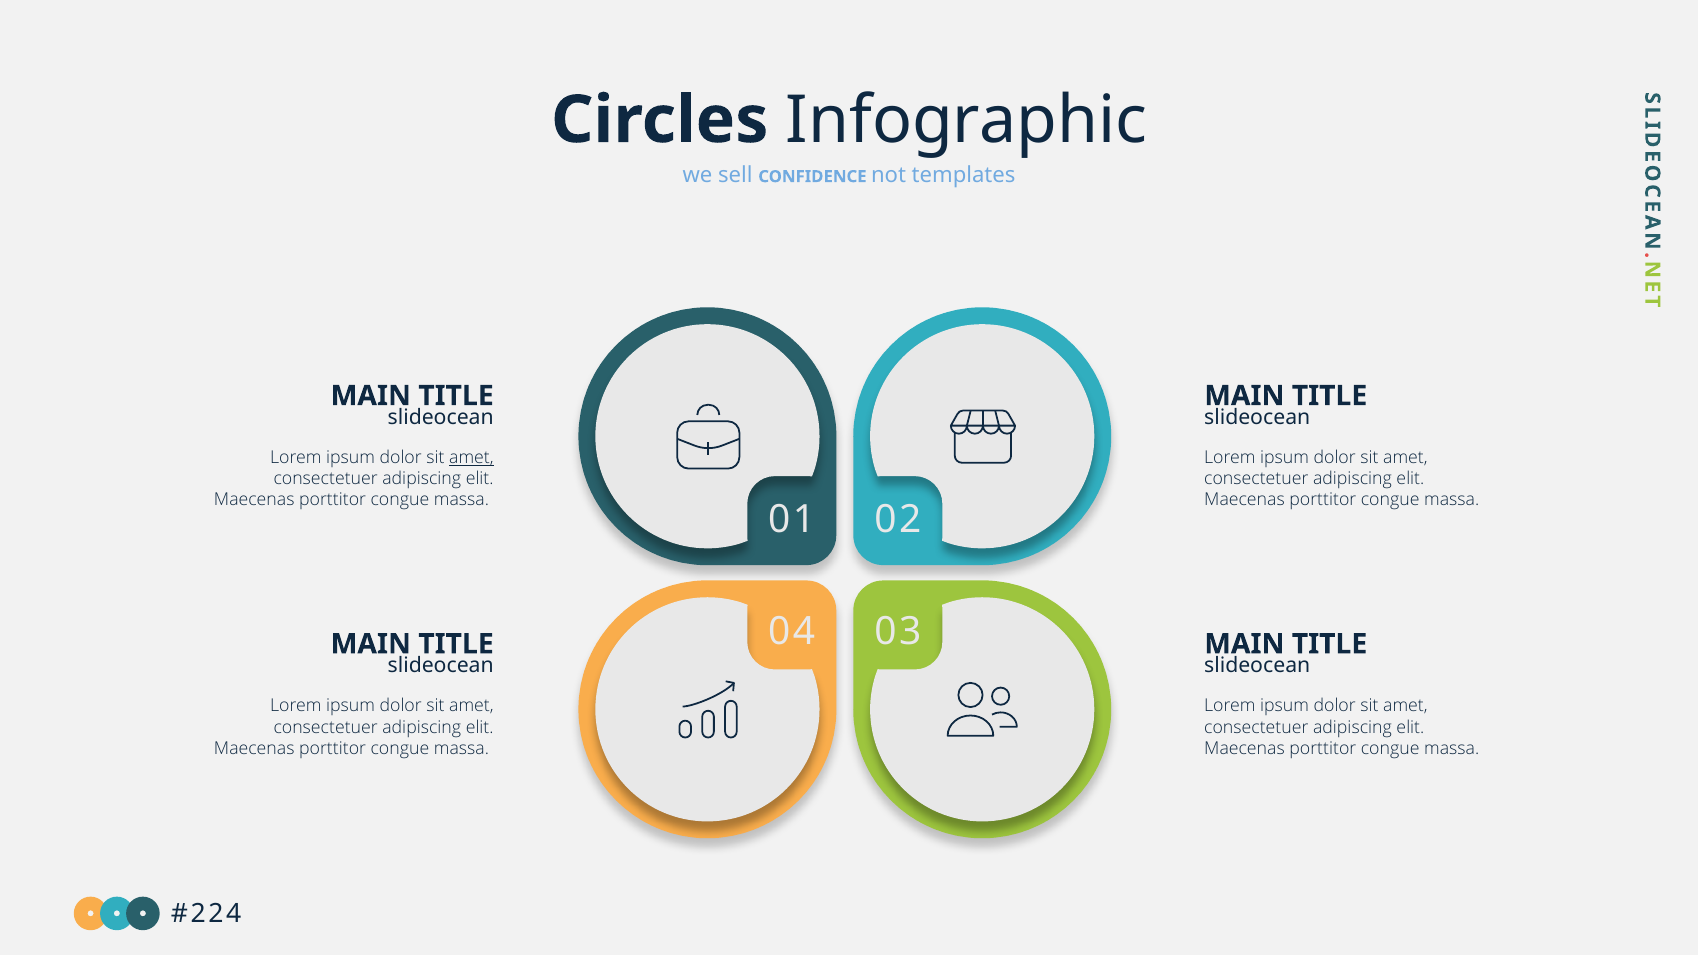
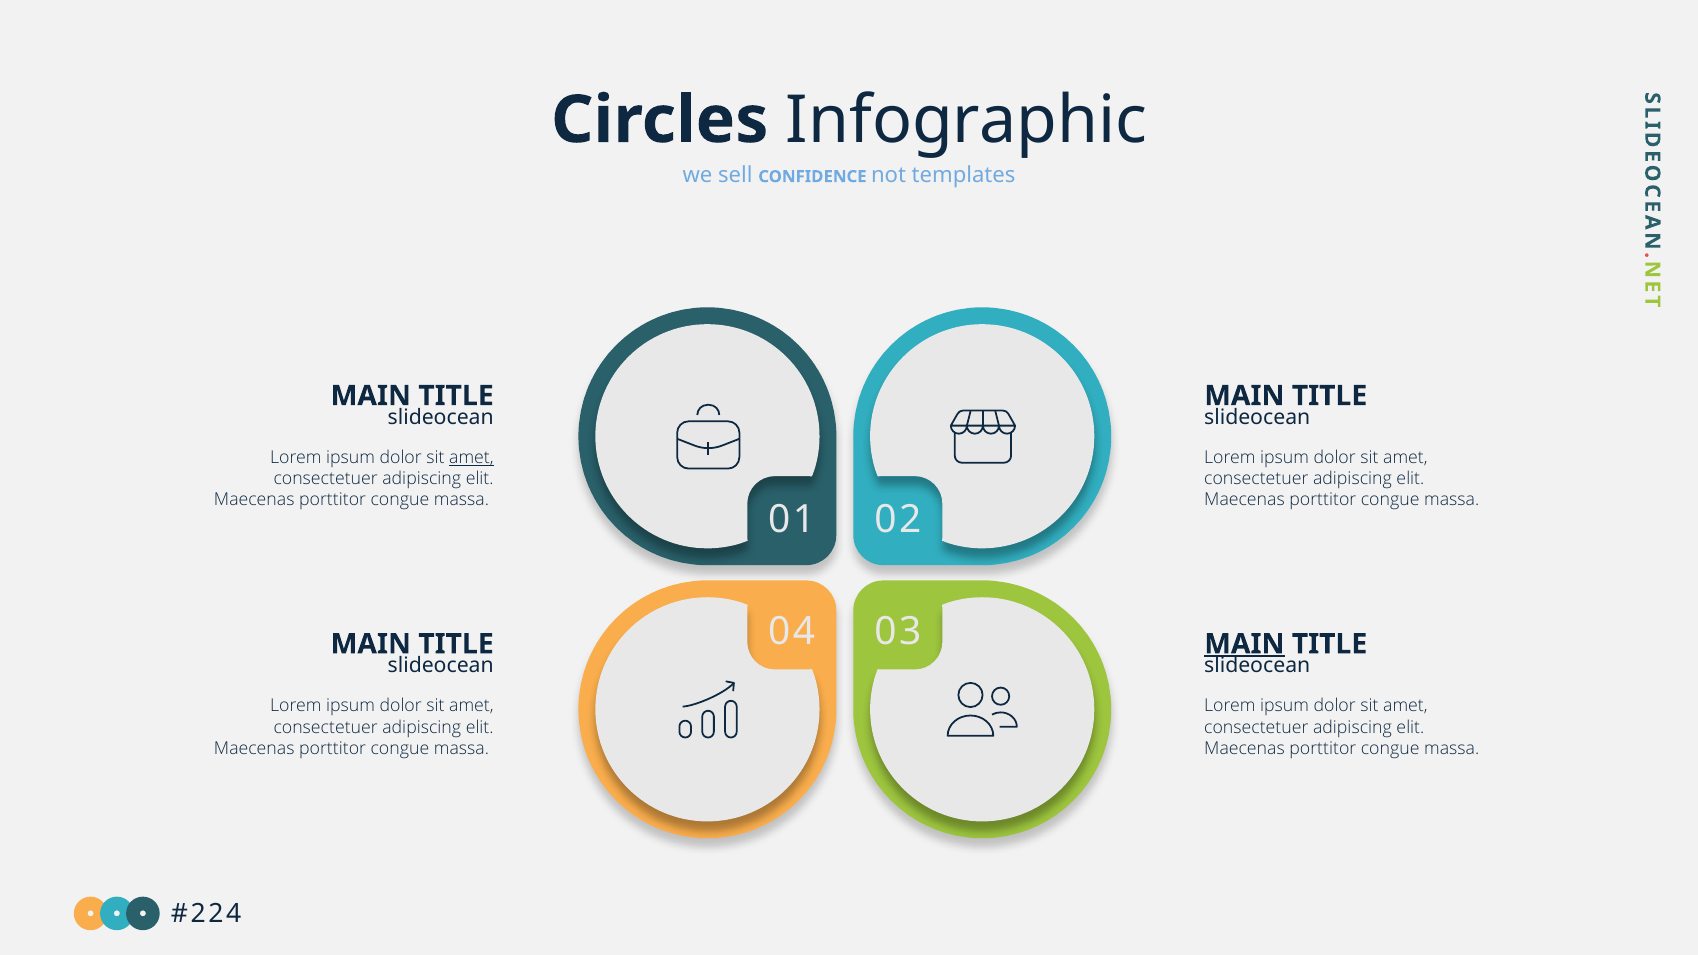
MAIN at (1244, 644) underline: none -> present
